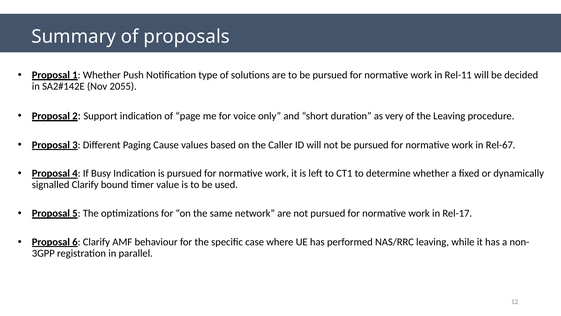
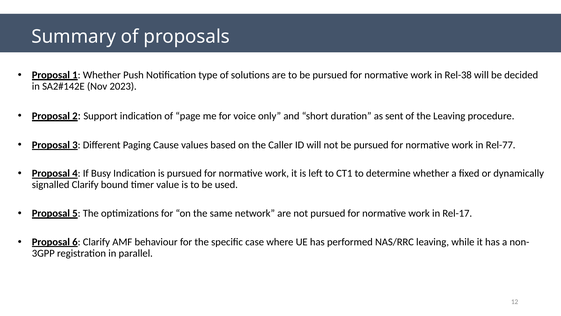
Rel-11: Rel-11 -> Rel-38
2055: 2055 -> 2023
very: very -> sent
Rel-67: Rel-67 -> Rel-77
